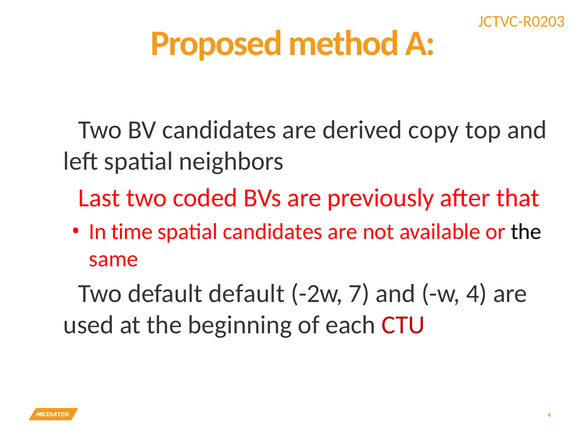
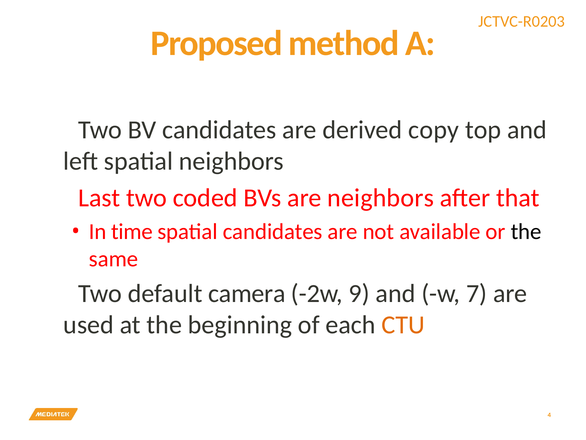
are previously: previously -> neighbors
default default: default -> camera
7: 7 -> 9
w 4: 4 -> 7
CTU colour: red -> orange
